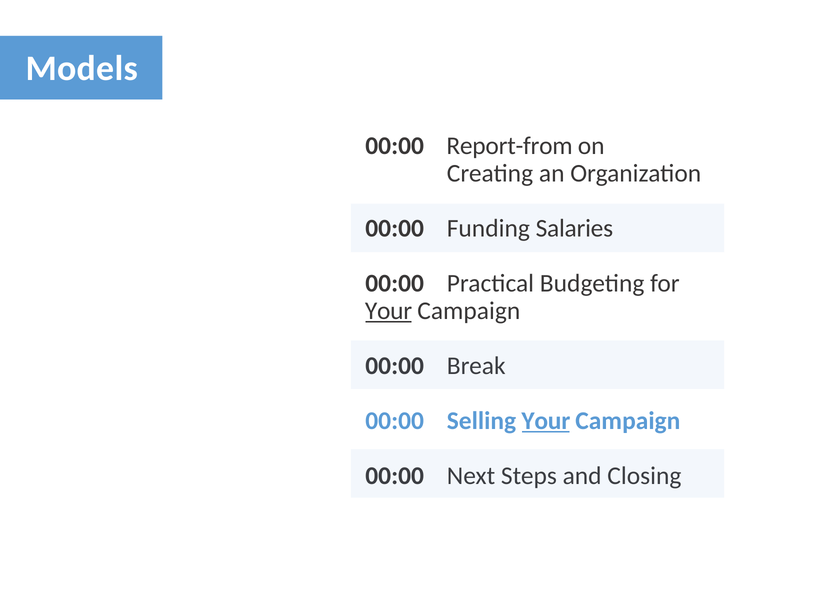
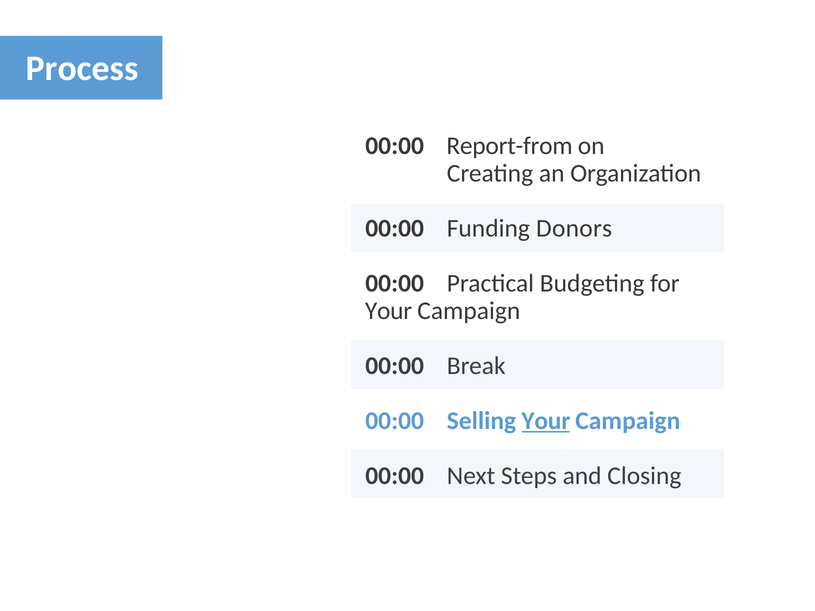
Models: Models -> Process
Salaries: Salaries -> Donors
Your at (389, 311) underline: present -> none
